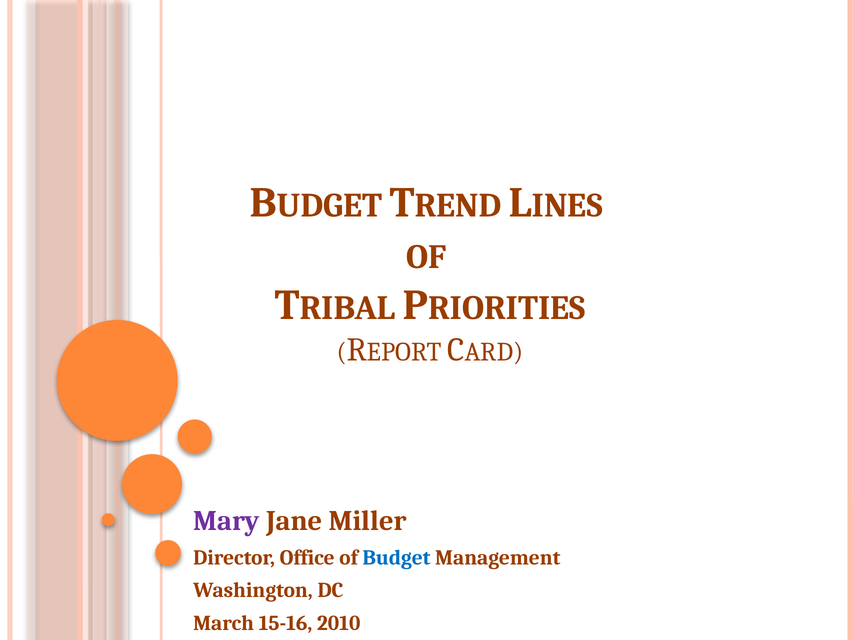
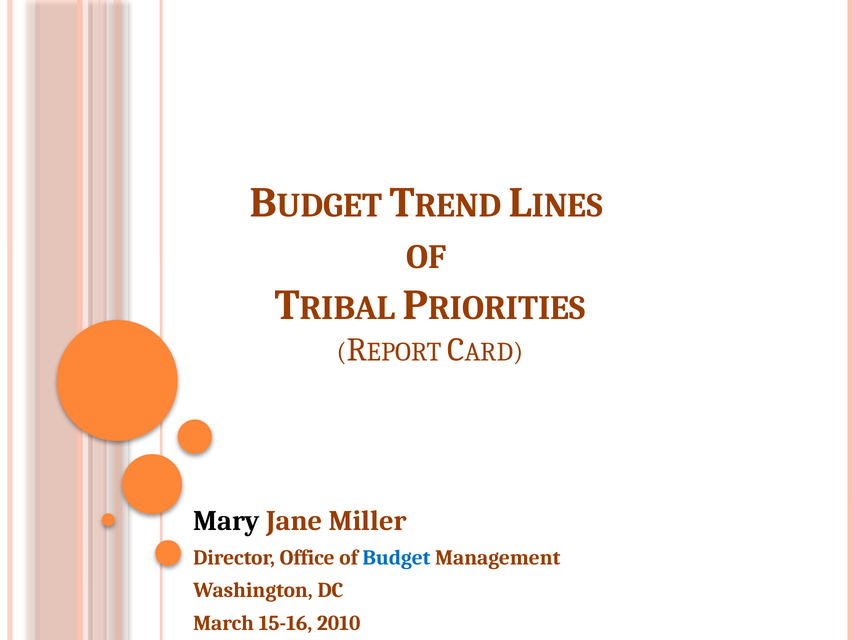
Mary colour: purple -> black
